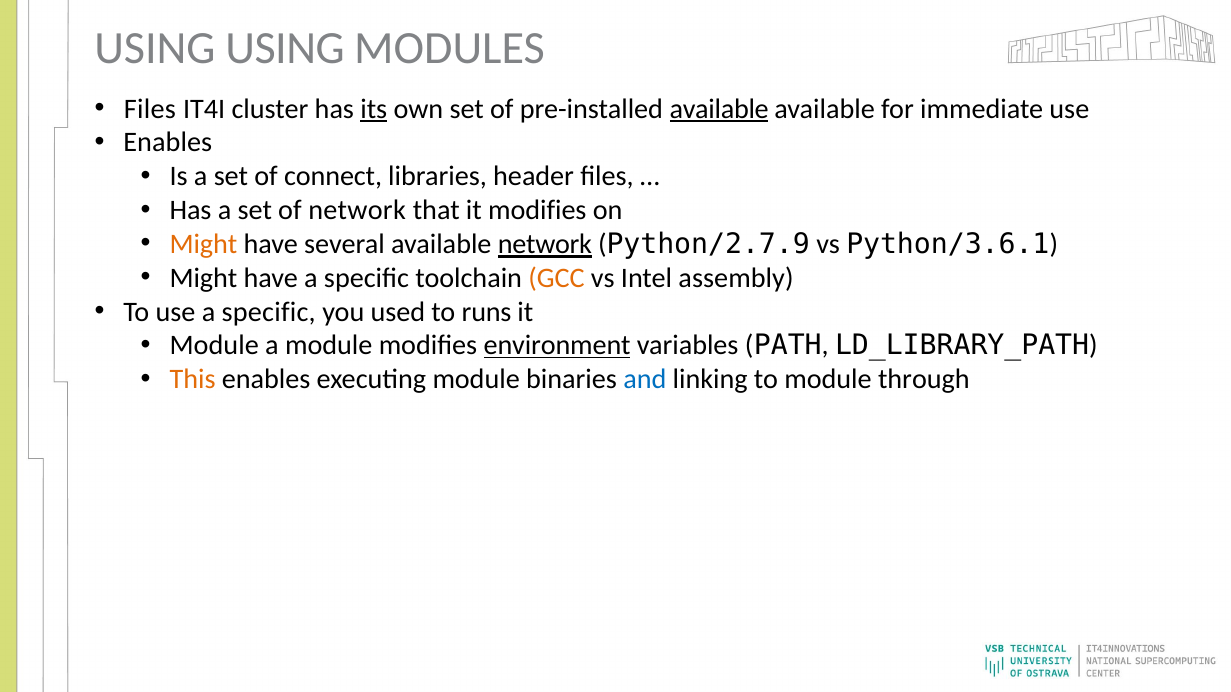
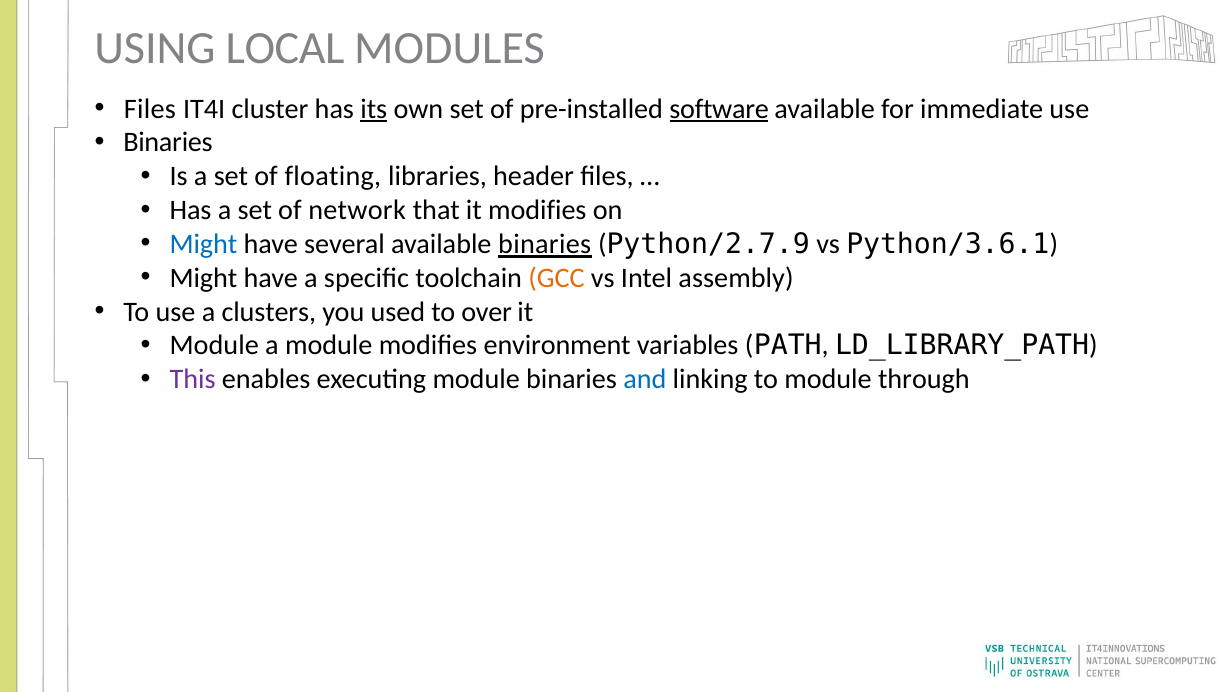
USING USING: USING -> LOCAL
pre-installed available: available -> software
Enables at (168, 143): Enables -> Binaries
connect: connect -> floating
Might at (203, 244) colour: orange -> blue
available network: network -> binaries
use a specific: specific -> clusters
runs: runs -> over
environment underline: present -> none
This colour: orange -> purple
